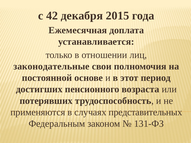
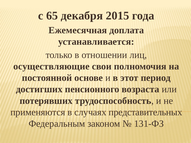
42: 42 -> 65
законодательные: законодательные -> осуществляющие
